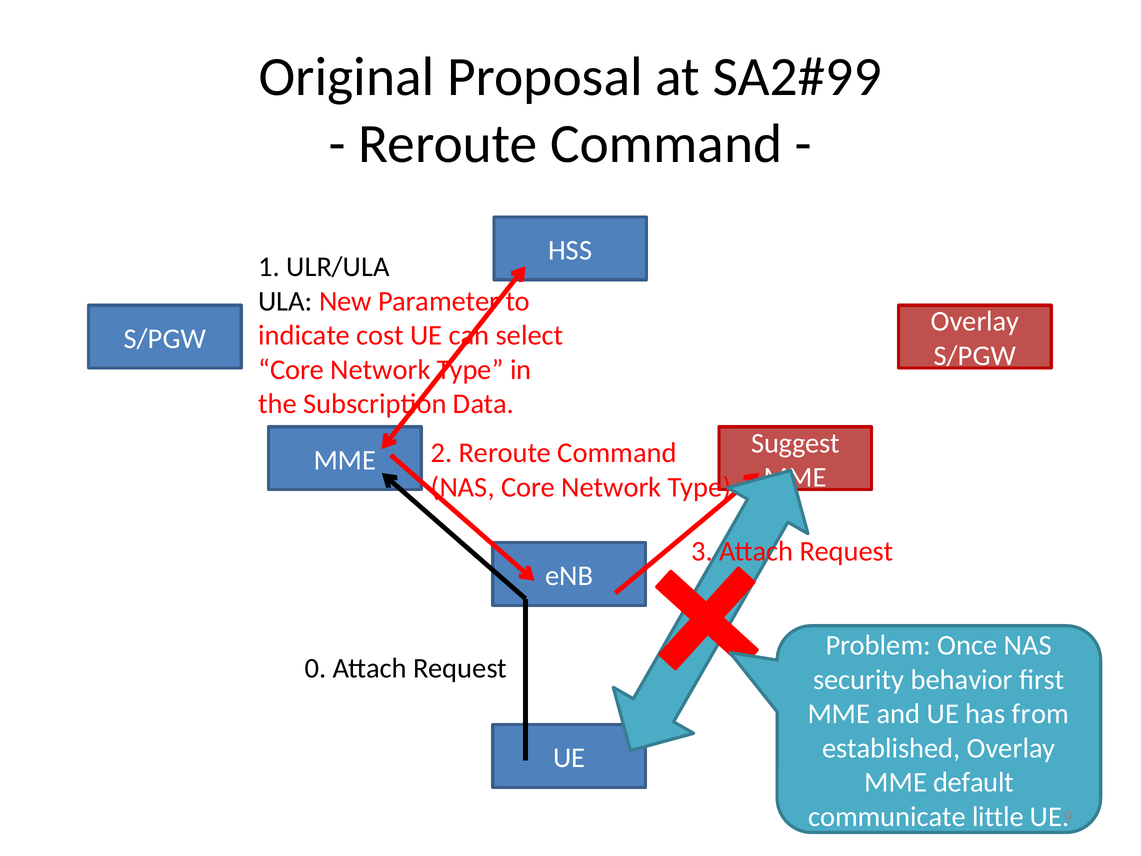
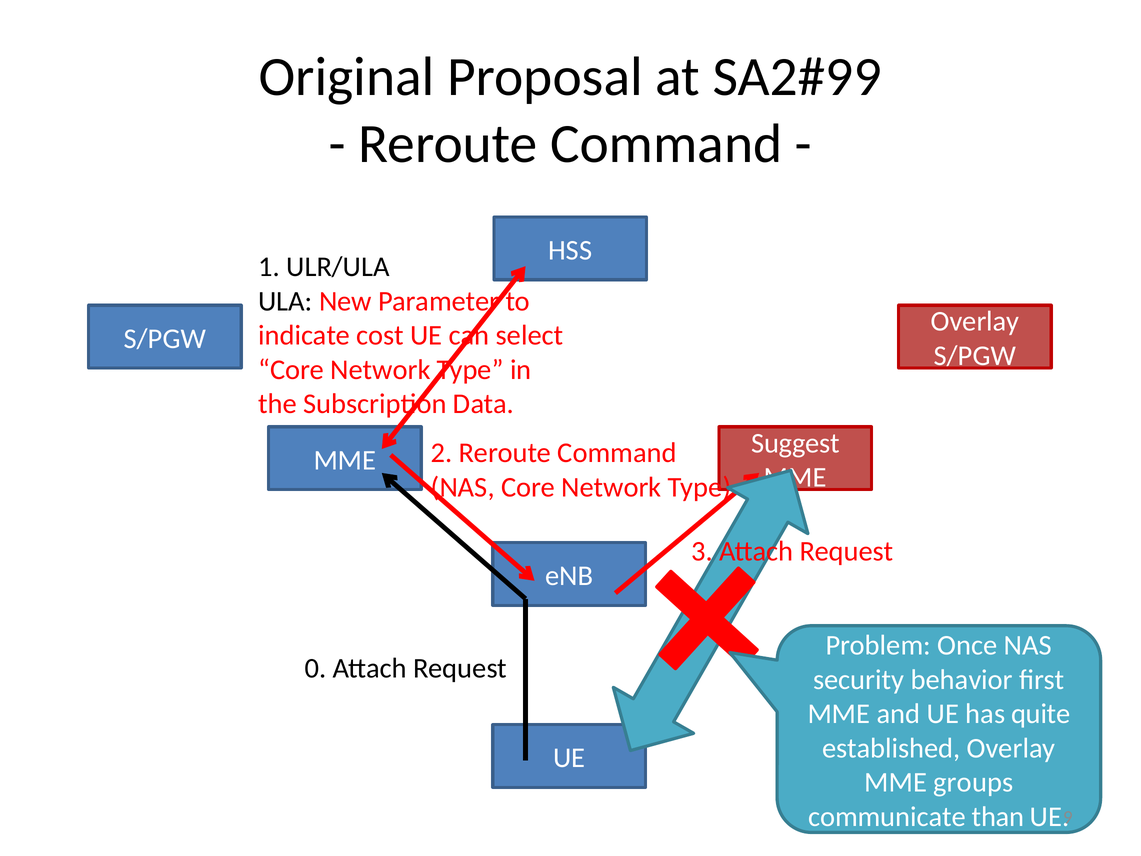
from: from -> quite
default: default -> groups
little: little -> than
